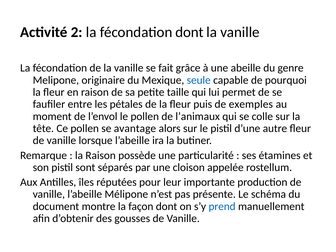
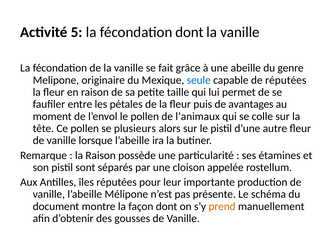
2: 2 -> 5
de pourquoi: pourquoi -> réputées
exemples: exemples -> avantages
avantage: avantage -> plusieurs
prend colour: blue -> orange
